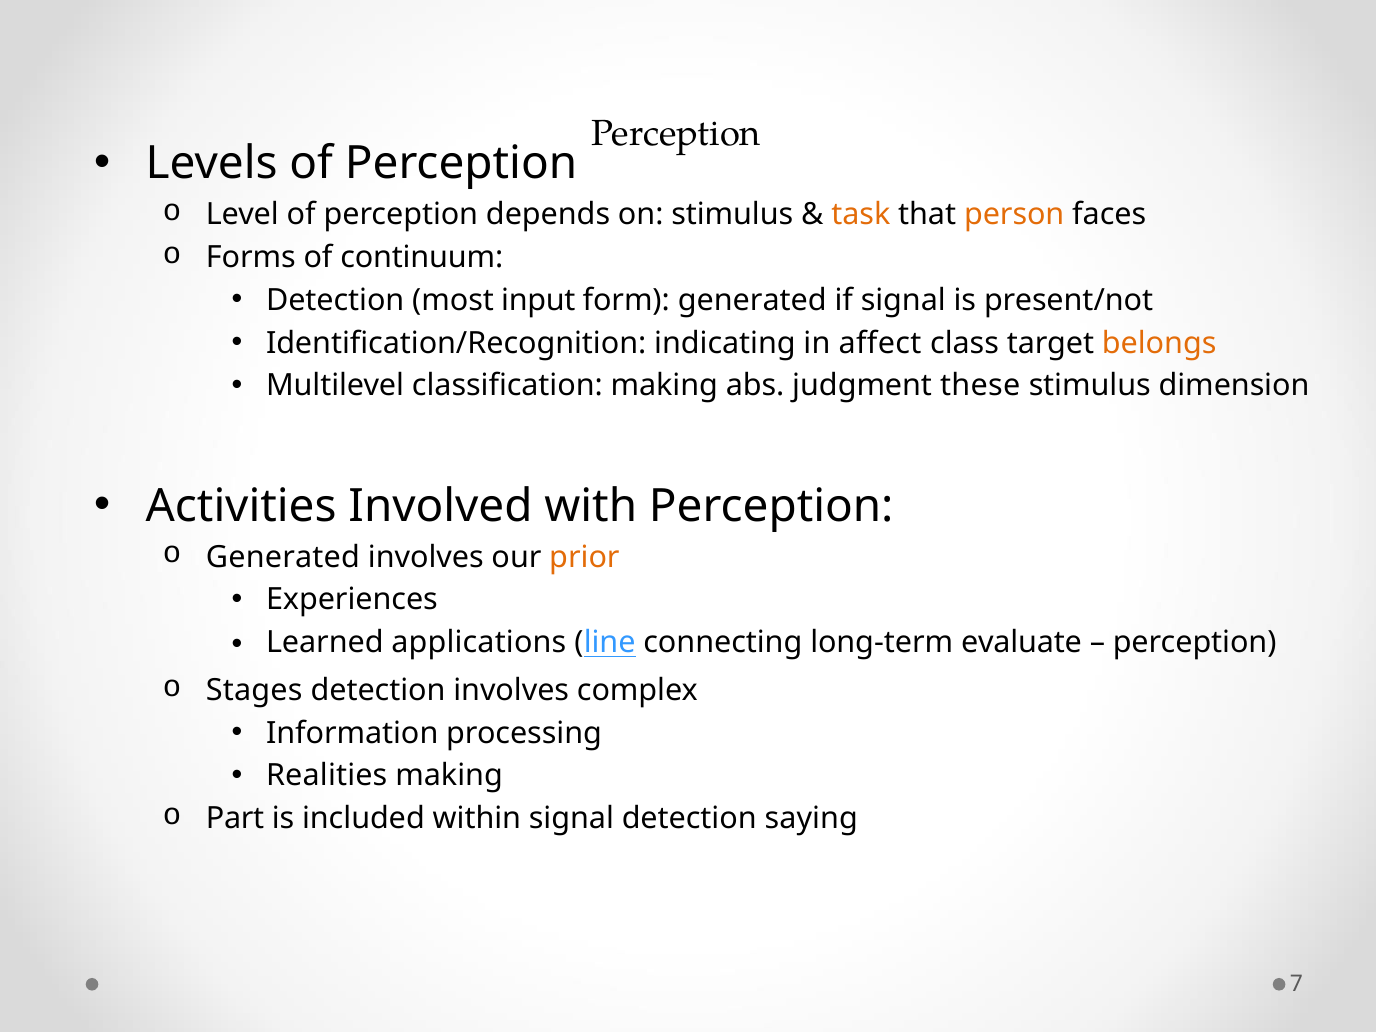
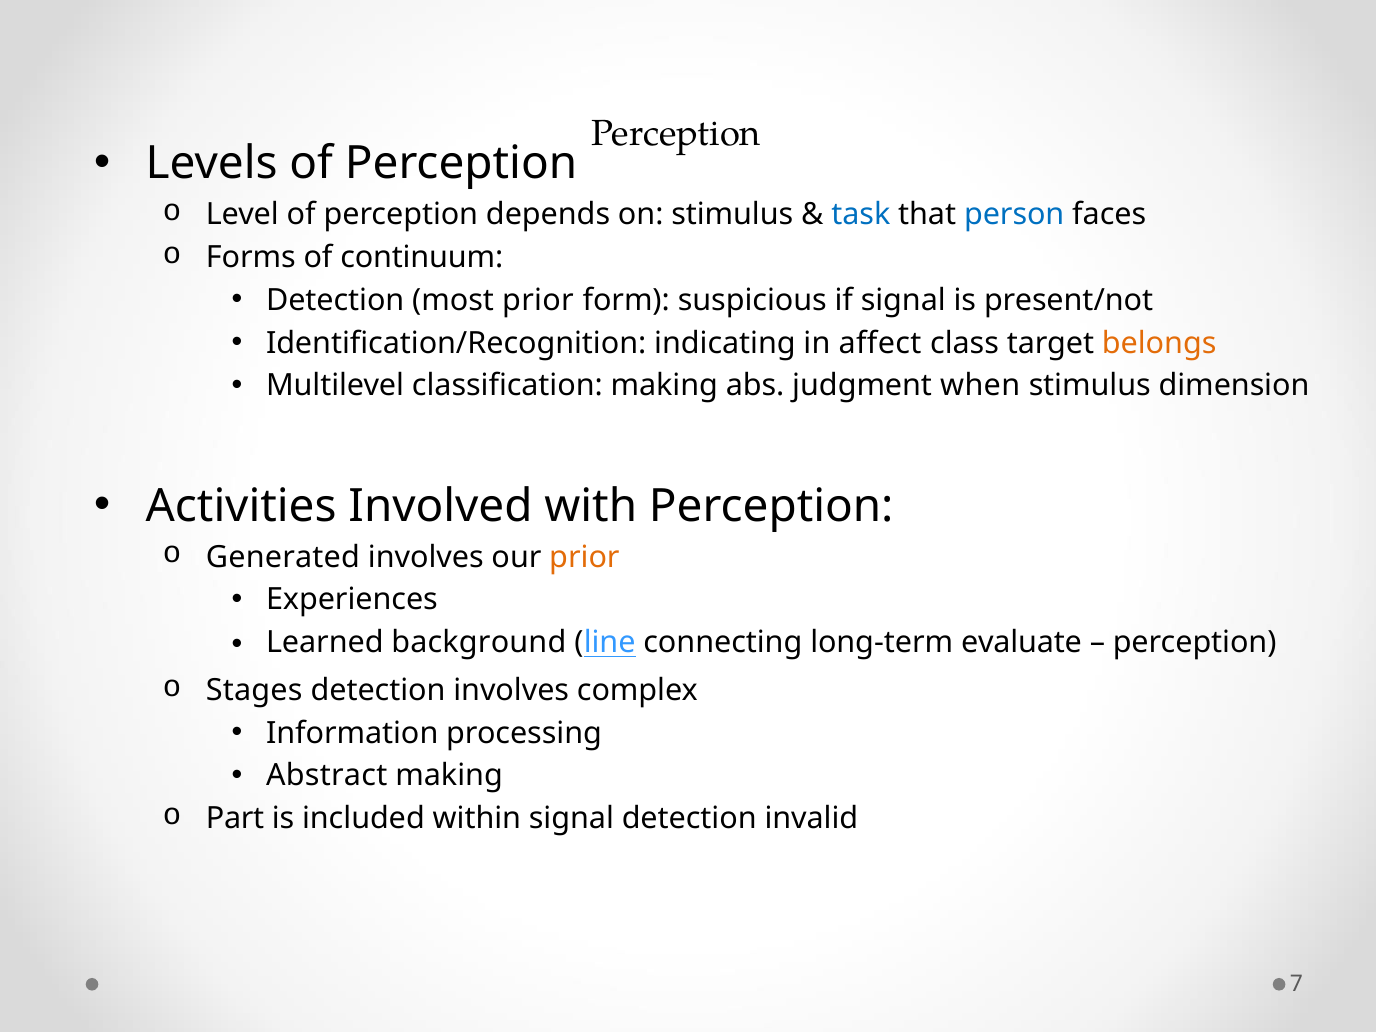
task colour: orange -> blue
person colour: orange -> blue
most input: input -> prior
form generated: generated -> suspicious
these: these -> when
applications: applications -> background
Realities: Realities -> Abstract
saying: saying -> invalid
